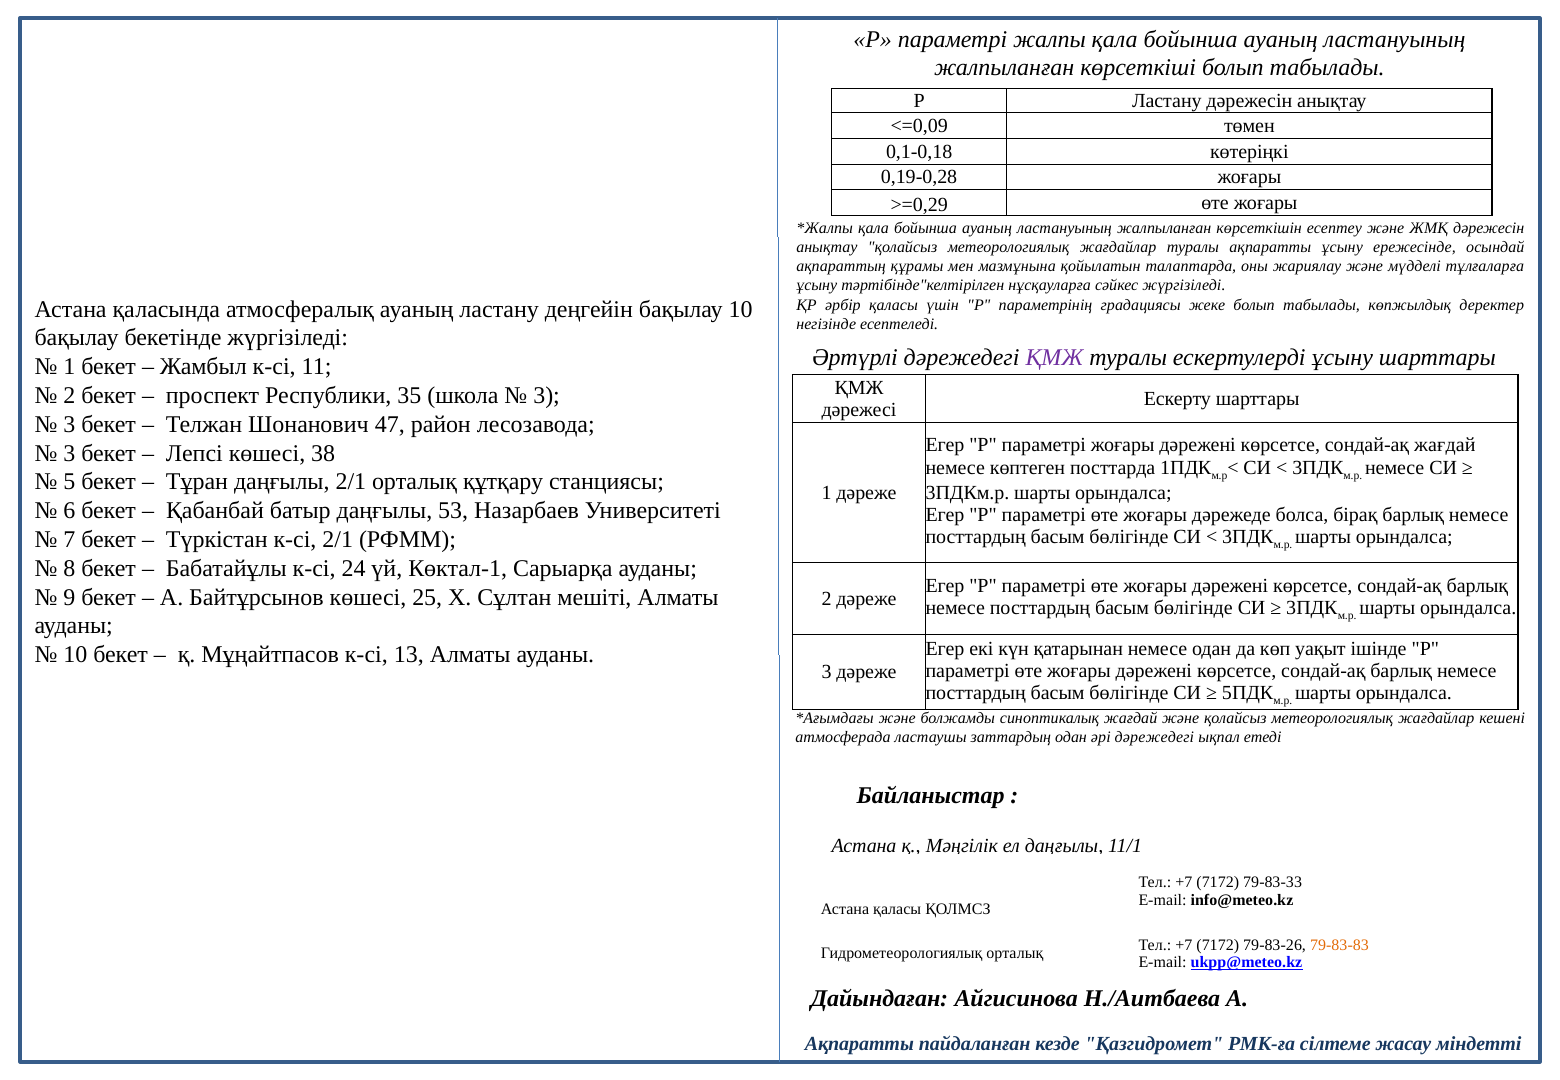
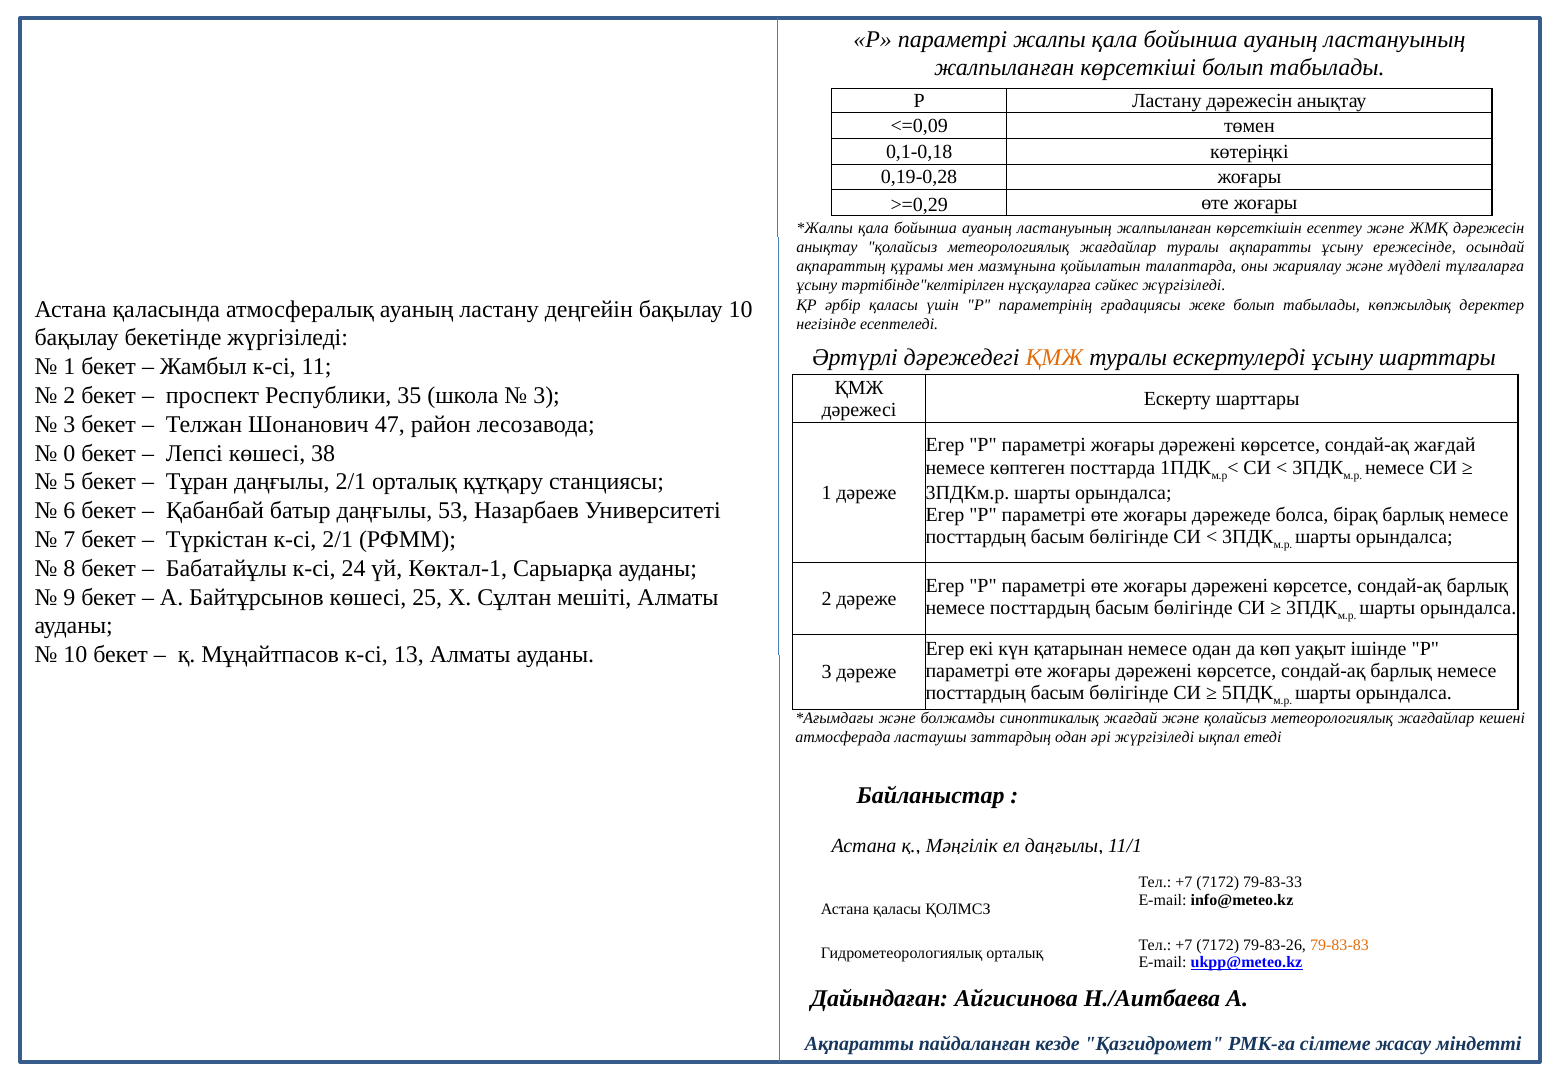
ҚМЖ at (1054, 358) colour: purple -> orange
3 at (69, 453): 3 -> 0
әрі дәрежедегі: дәрежедегі -> жүргізіледі
